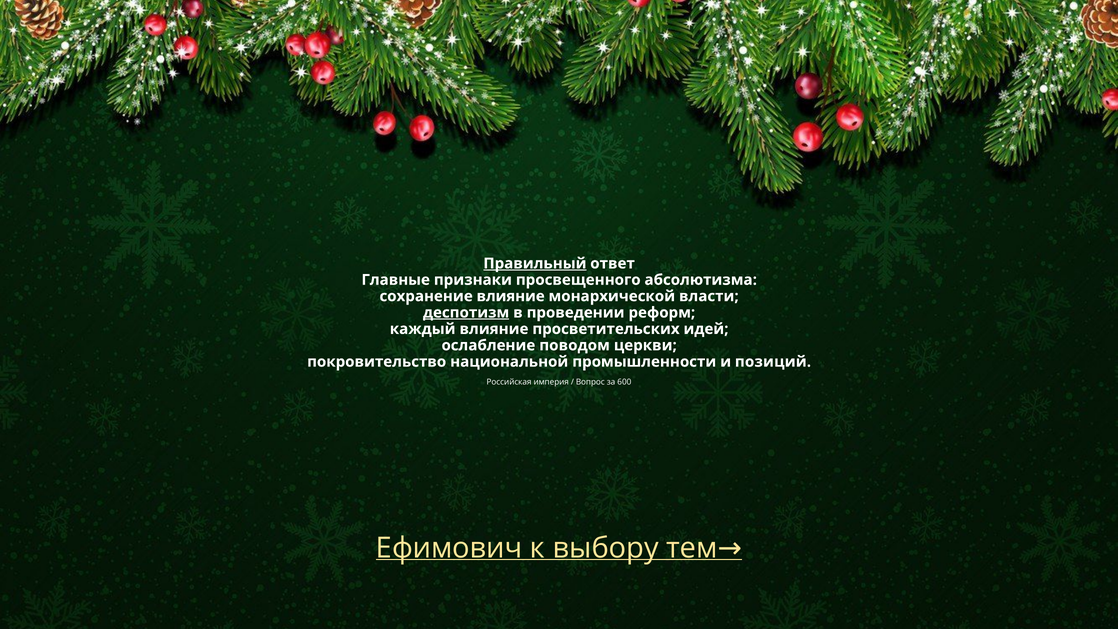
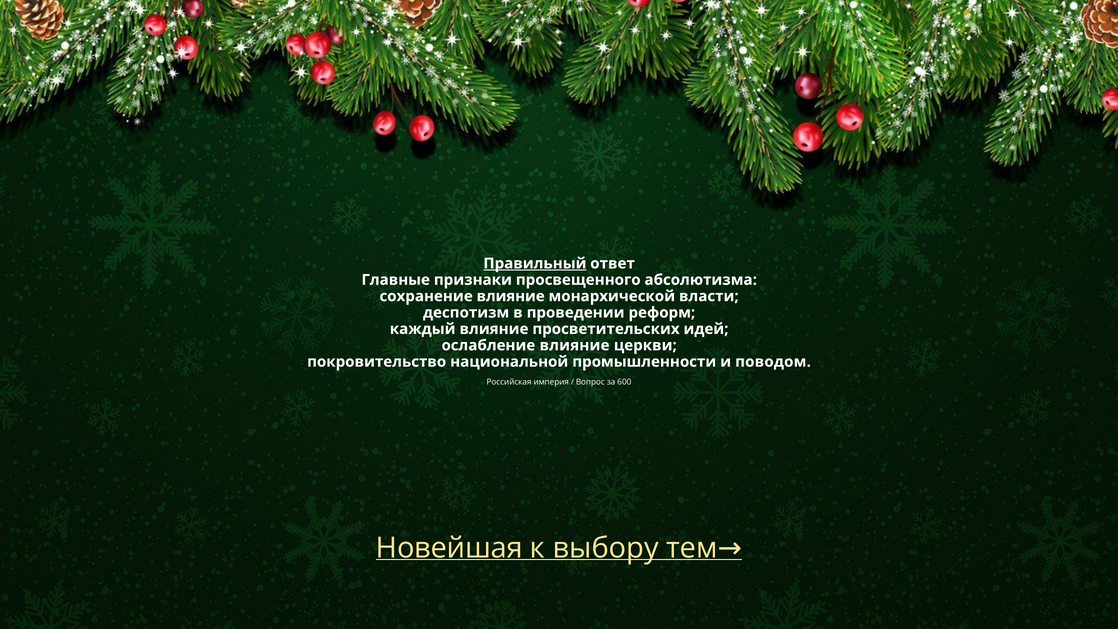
деспотизм underline: present -> none
ослабление поводом: поводом -> влияние
позиций: позиций -> поводом
Ефимович: Ефимович -> Новейшая
